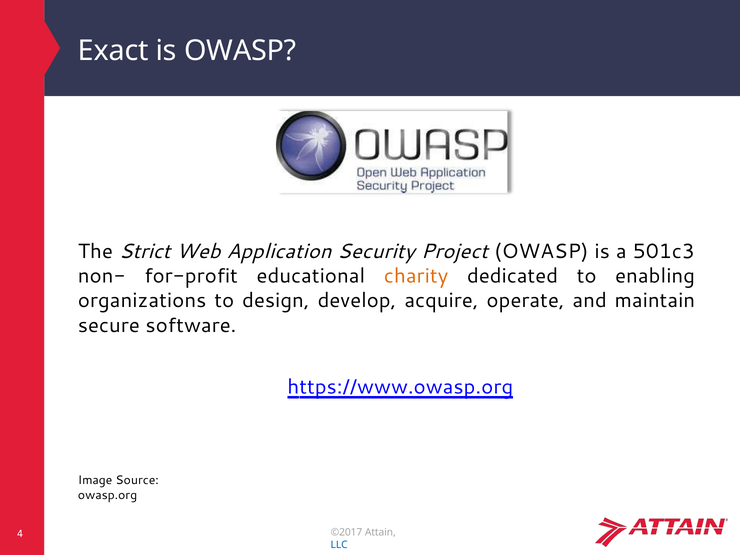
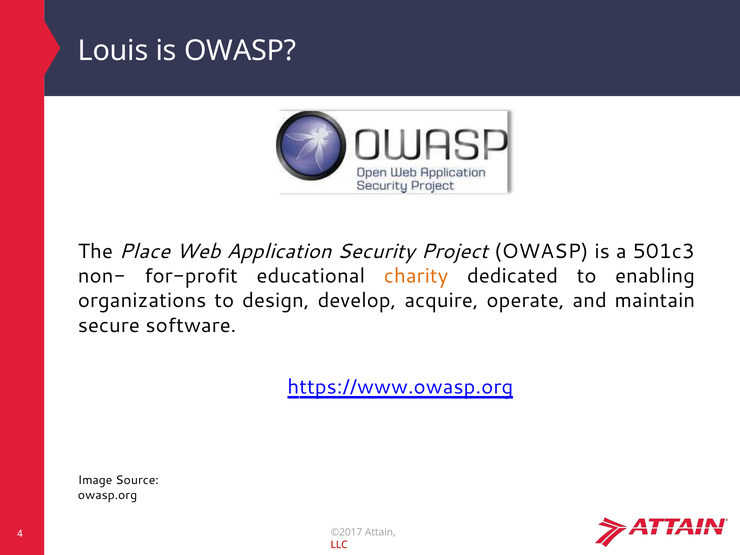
Exact: Exact -> Louis
Strict: Strict -> Place
LLC colour: blue -> red
